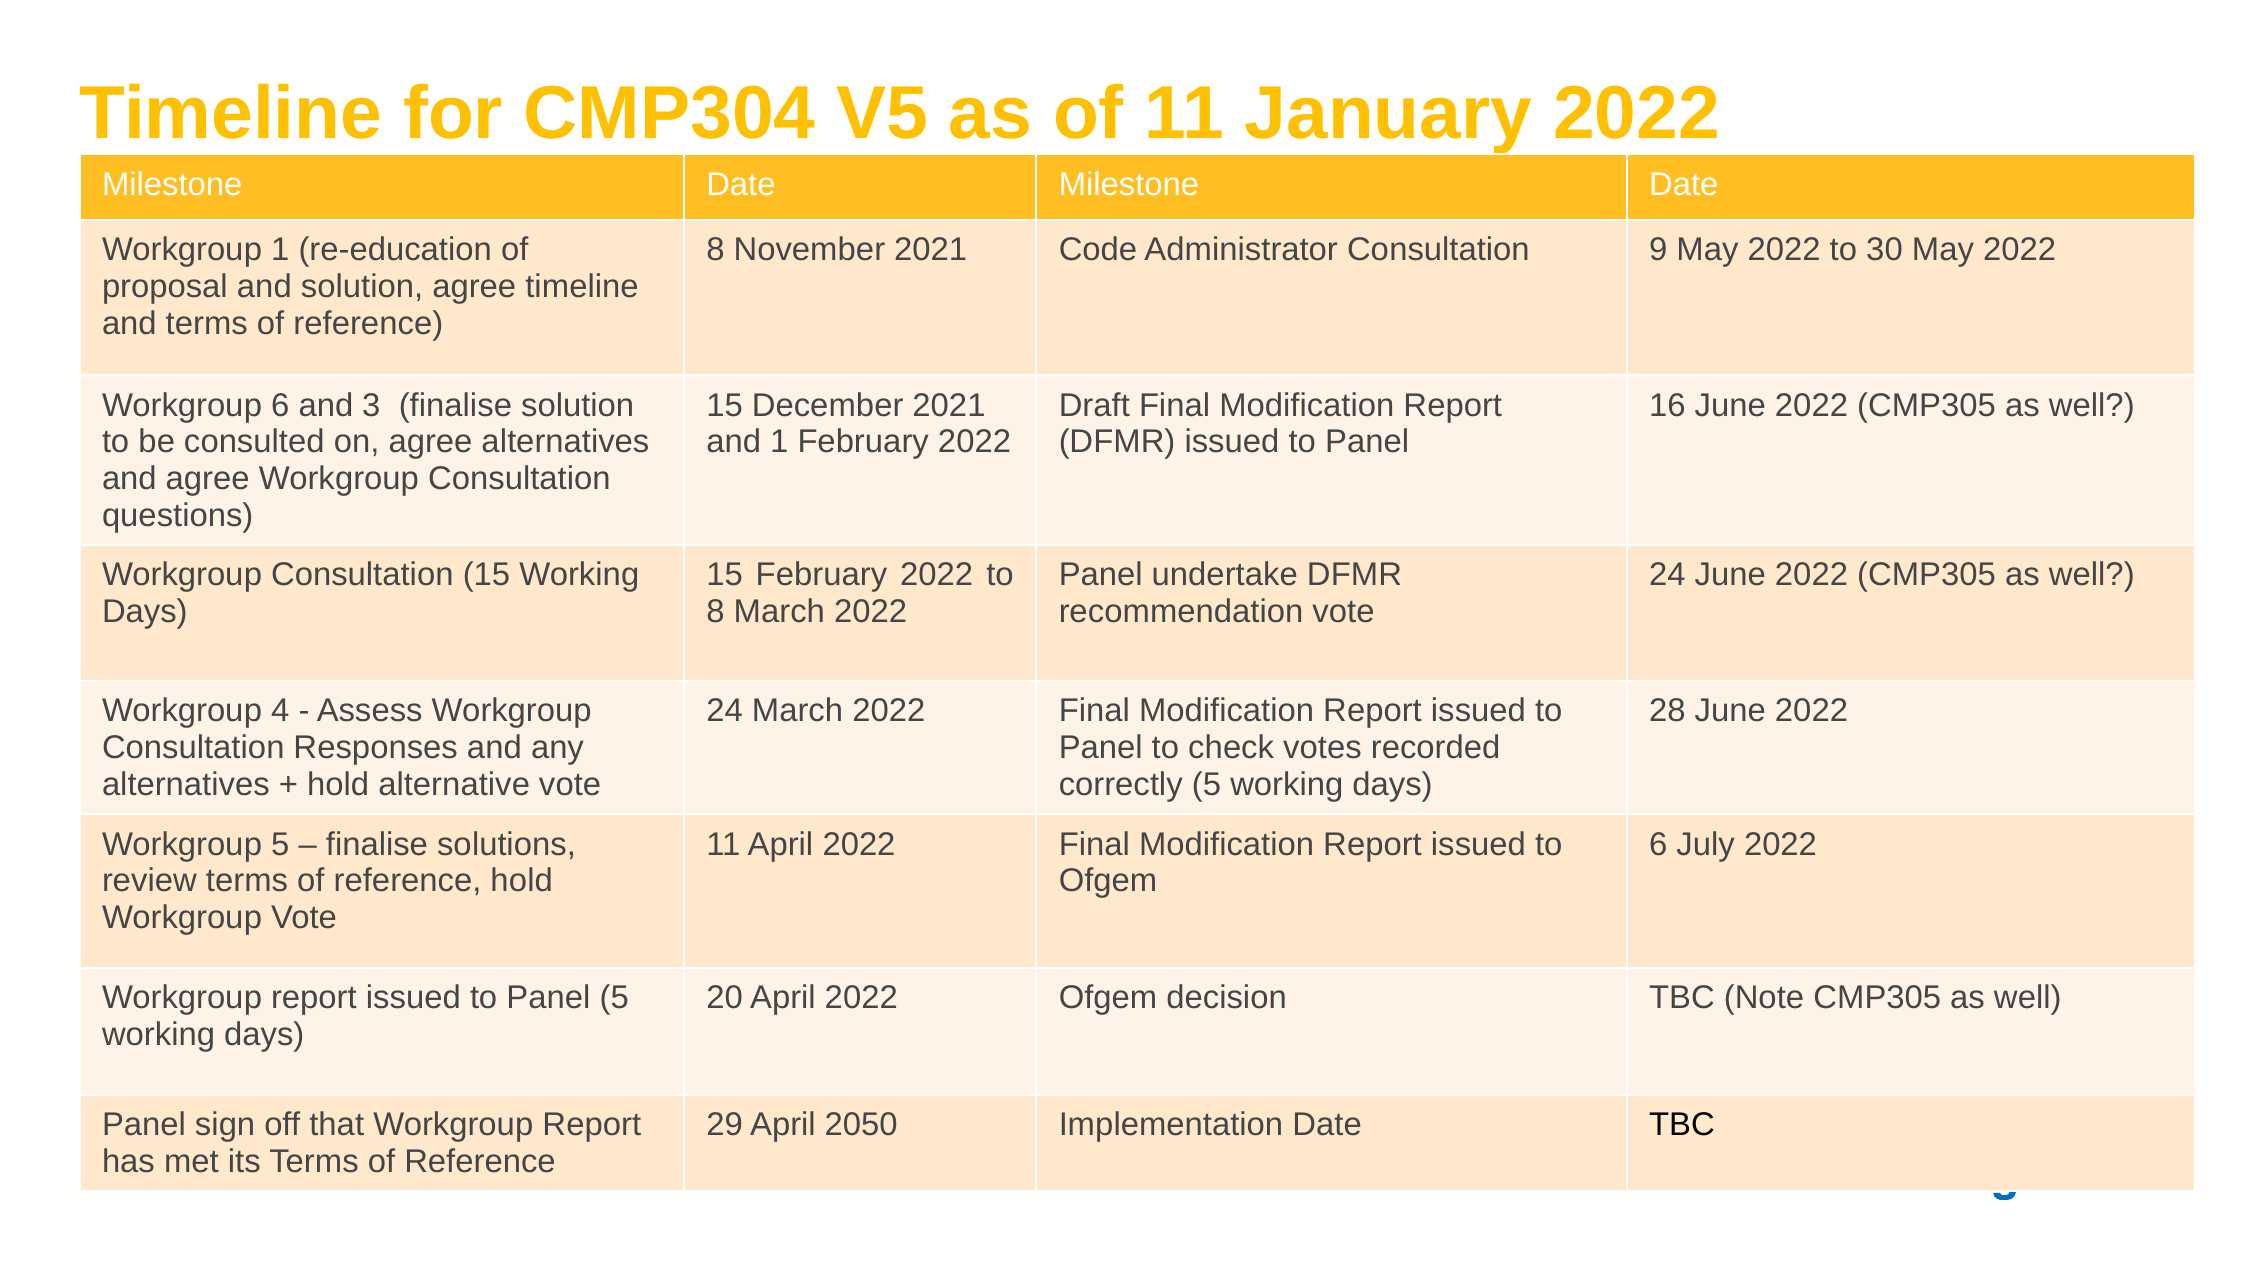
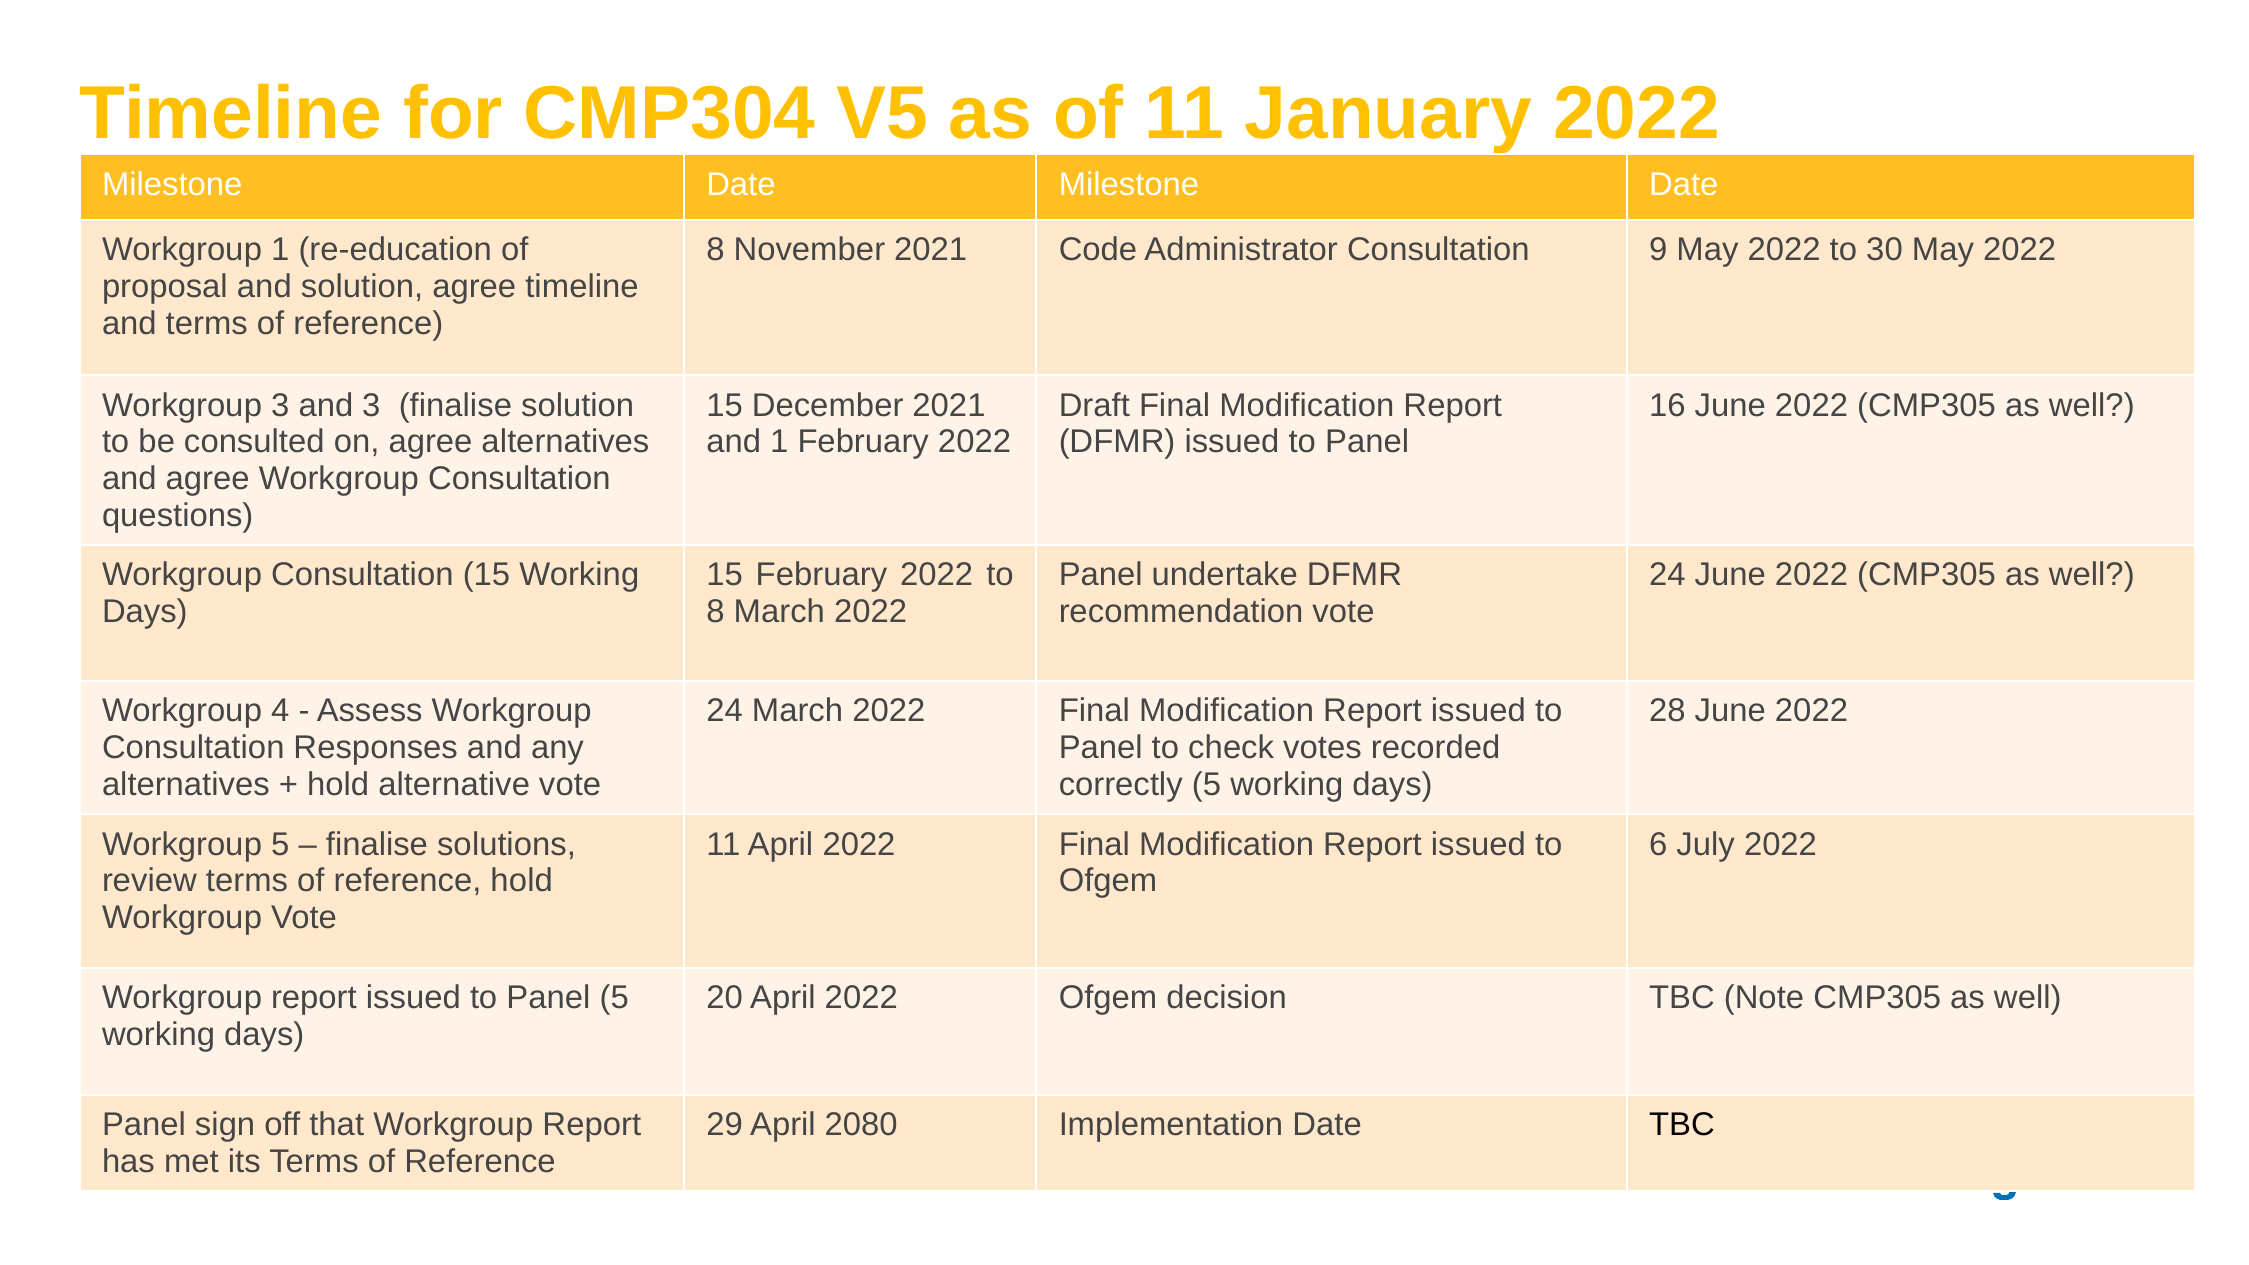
Workgroup 6: 6 -> 3
2050: 2050 -> 2080
